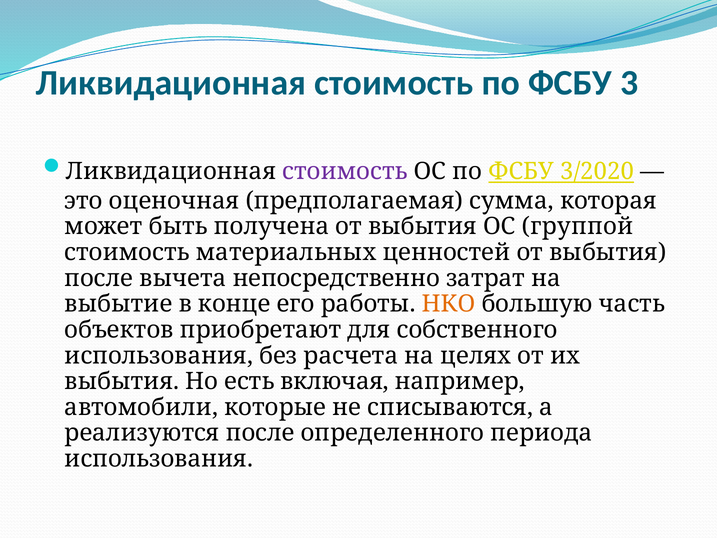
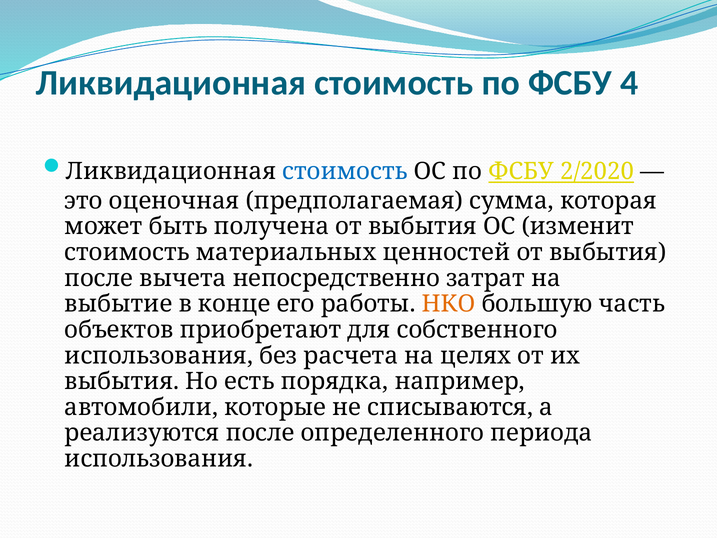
3: 3 -> 4
стоимость at (345, 171) colour: purple -> blue
3/2020: 3/2020 -> 2/2020
группой: группой -> изменит
включая: включая -> порядка
